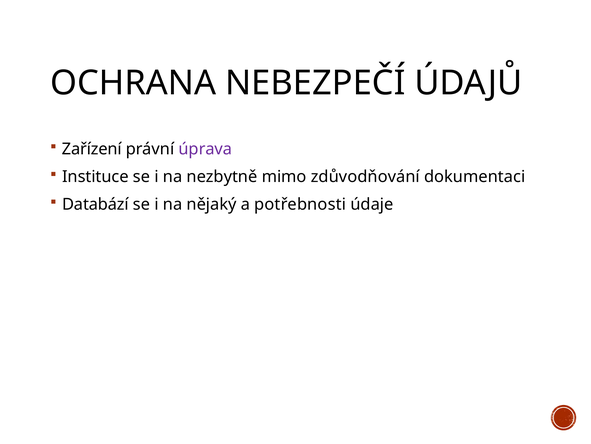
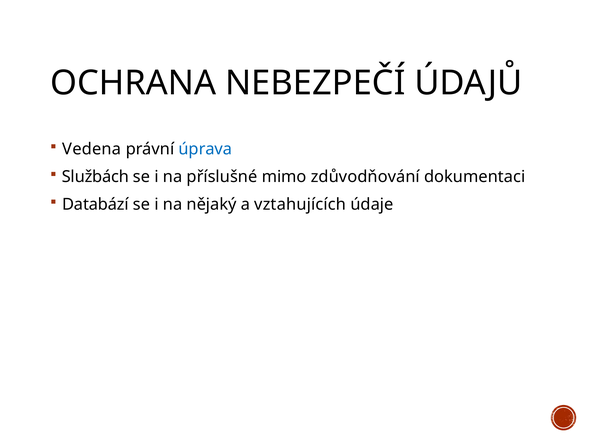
Zařízení: Zařízení -> Vedena
úprava colour: purple -> blue
Instituce: Instituce -> Službách
nezbytně: nezbytně -> příslušné
potřebnosti: potřebnosti -> vztahujících
